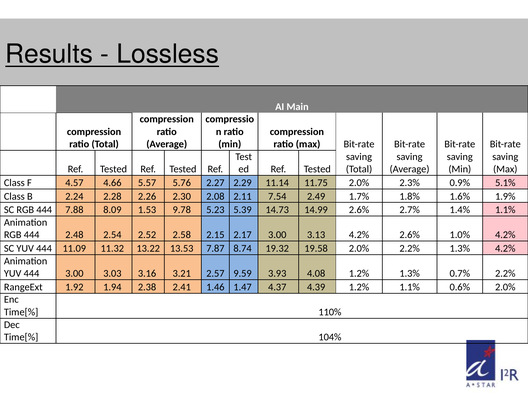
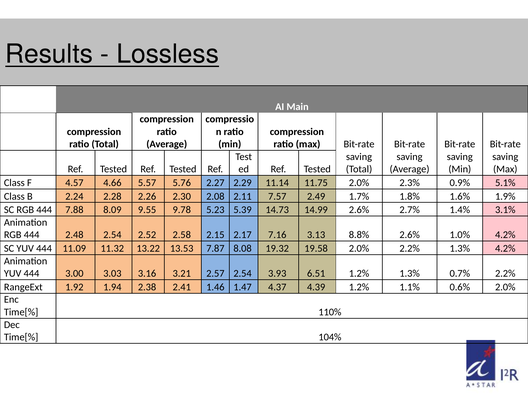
7.54: 7.54 -> 7.57
1.53: 1.53 -> 9.55
1.4% 1.1%: 1.1% -> 3.1%
2.17 3.00: 3.00 -> 7.16
3.13 4.2%: 4.2% -> 8.8%
8.74: 8.74 -> 8.08
2.57 9.59: 9.59 -> 2.54
4.08: 4.08 -> 6.51
